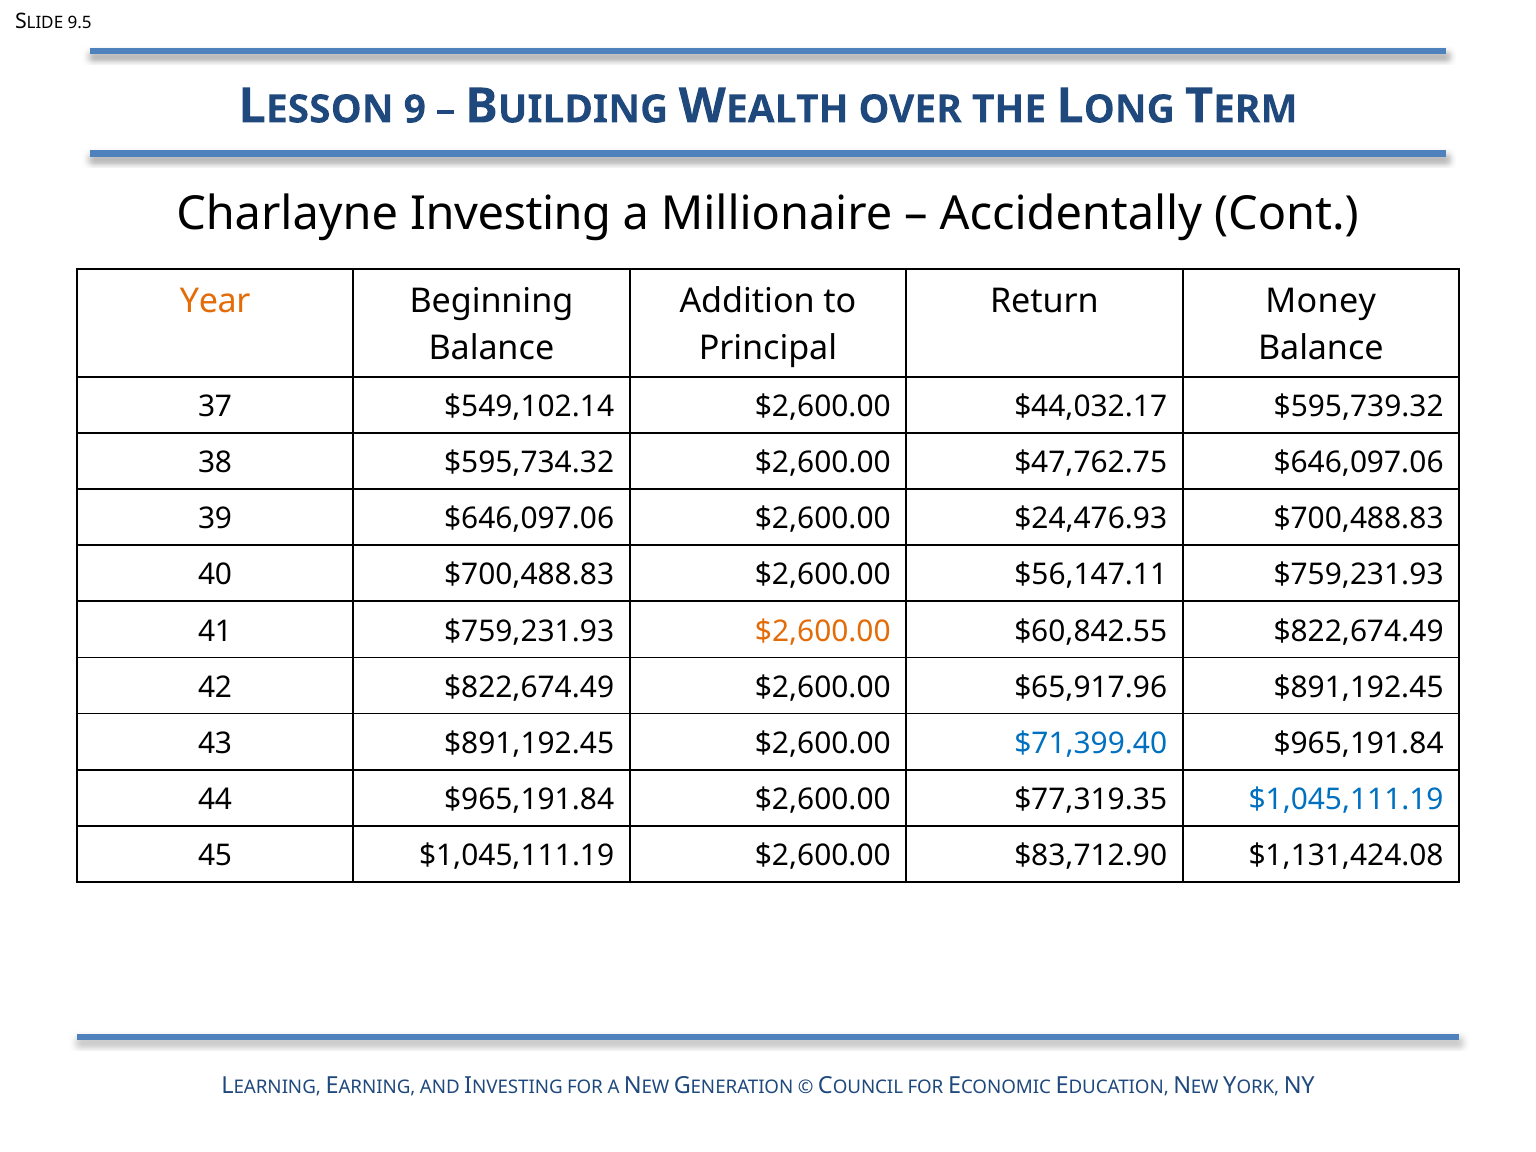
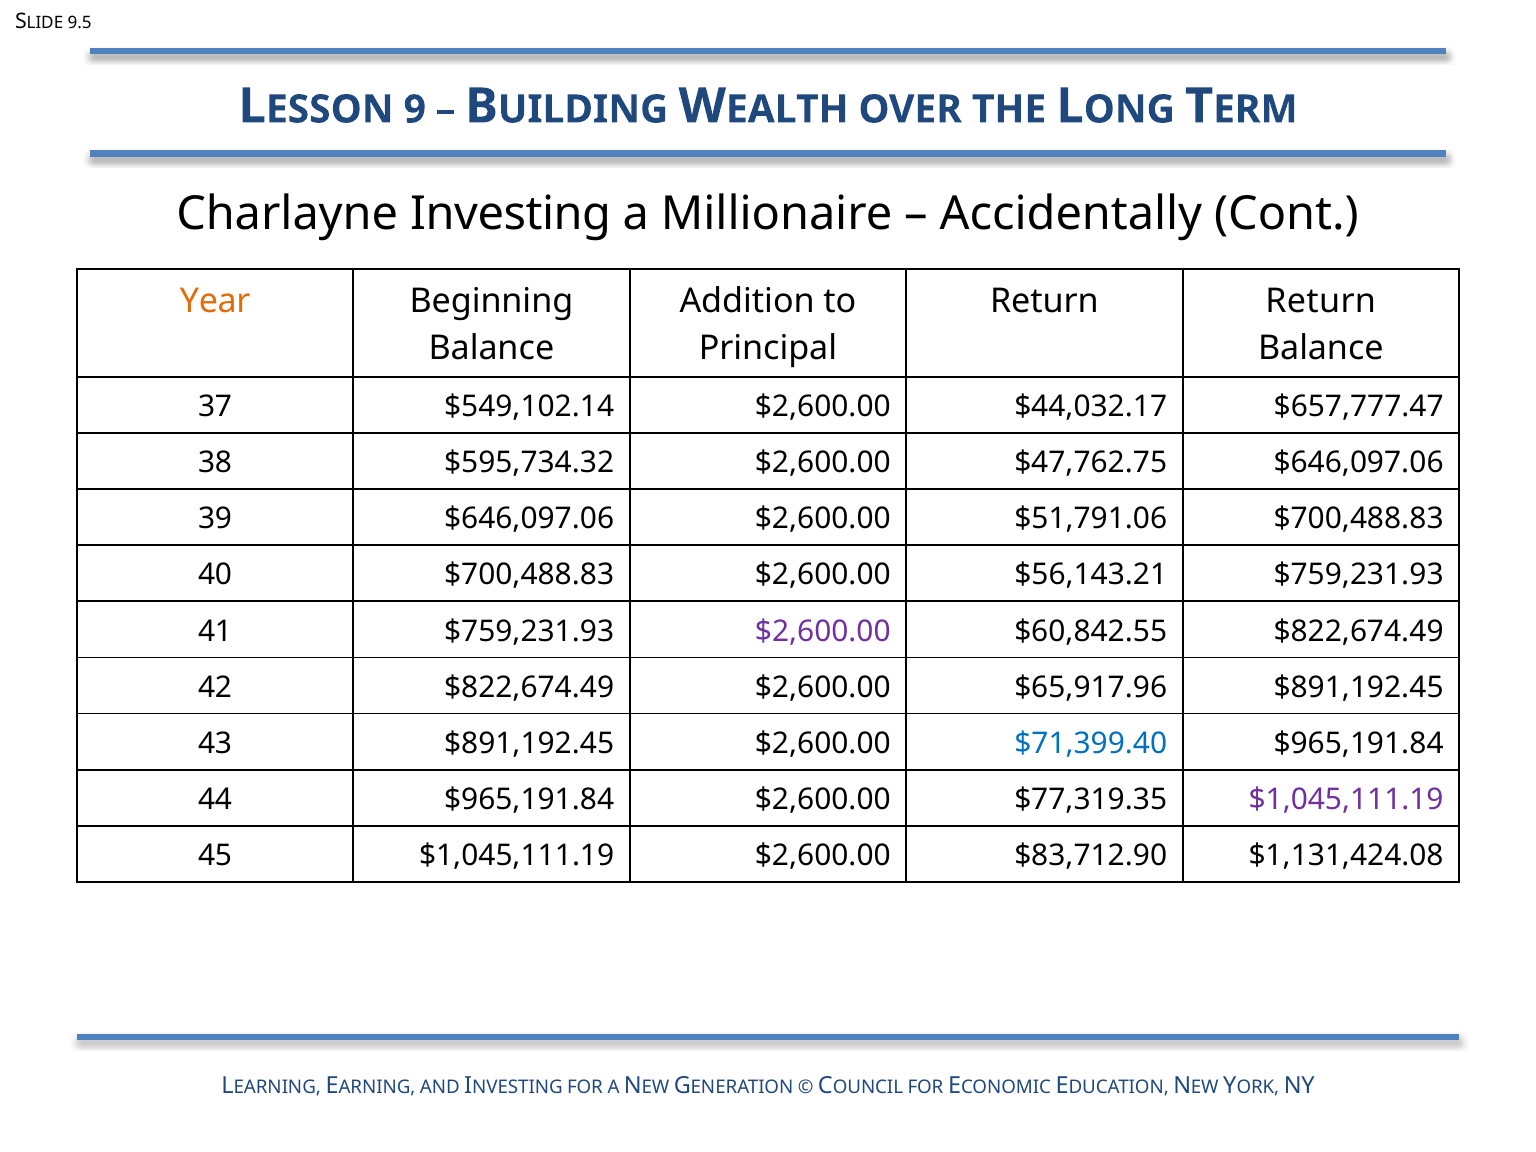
Return Money: Money -> Return
$595,739.32: $595,739.32 -> $657,777.47
$24,476.93: $24,476.93 -> $51,791.06
$56,147.11: $56,147.11 -> $56,143.21
$2,600.00 at (823, 631) colour: orange -> purple
$1,045,111.19 at (1346, 800) colour: blue -> purple
